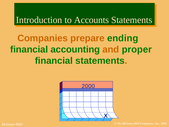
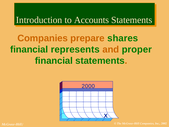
ending: ending -> shares
accounting: accounting -> represents
